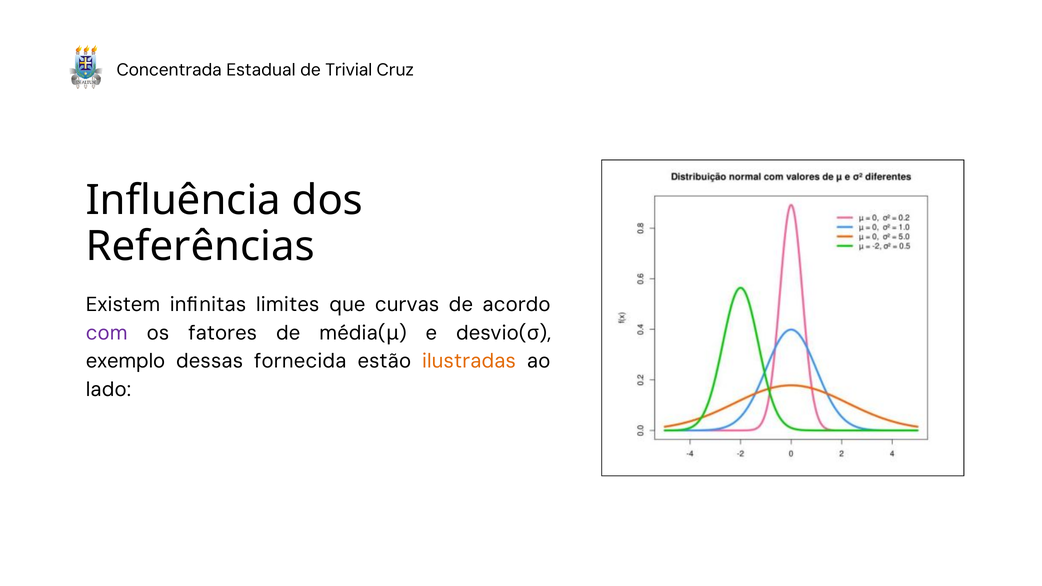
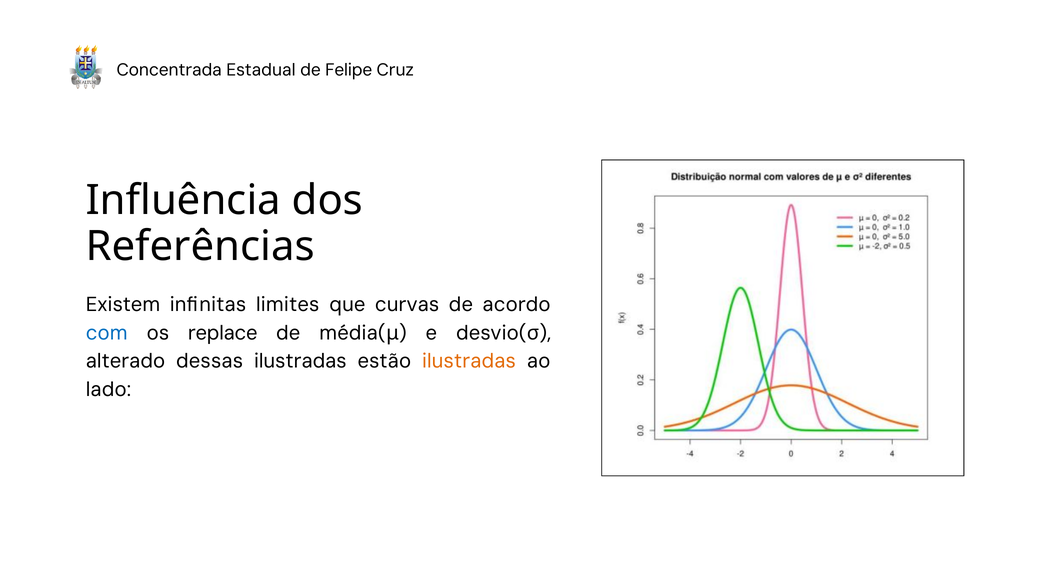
Trivial: Trivial -> Felipe
com colour: purple -> blue
fatores: fatores -> replace
exemplo: exemplo -> alterado
dessas fornecida: fornecida -> ilustradas
